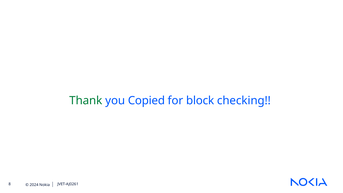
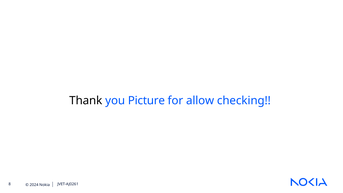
Thank colour: green -> black
Copied: Copied -> Picture
block: block -> allow
